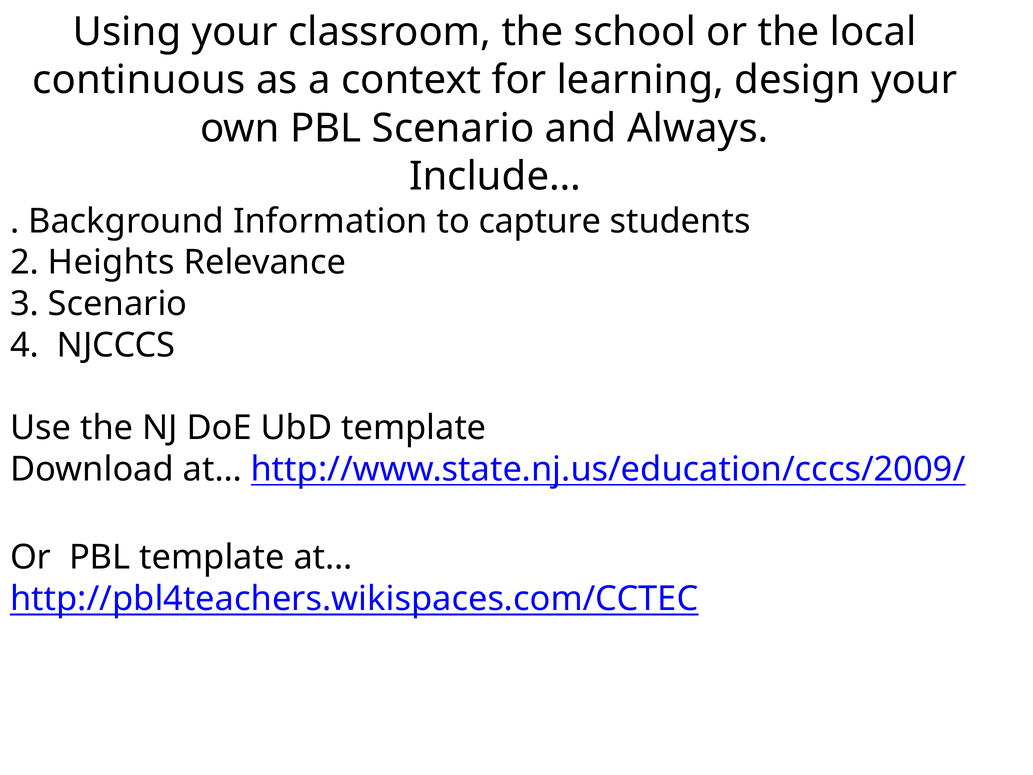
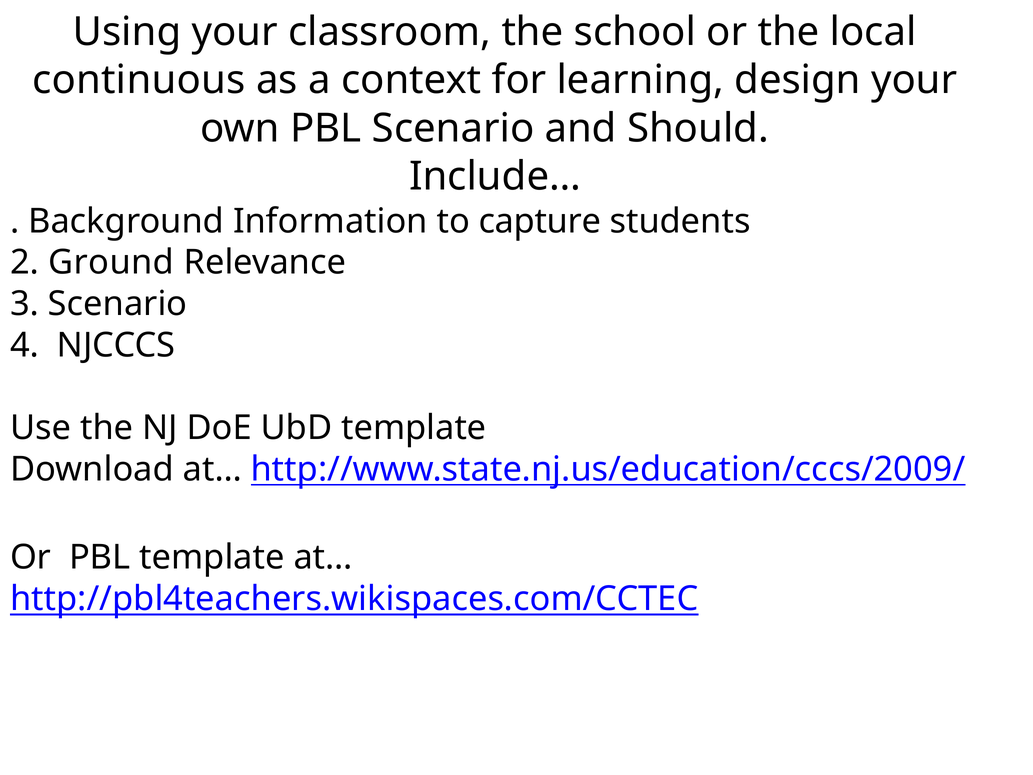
Always: Always -> Should
Heights: Heights -> Ground
